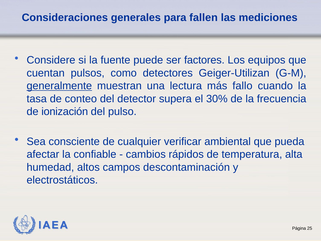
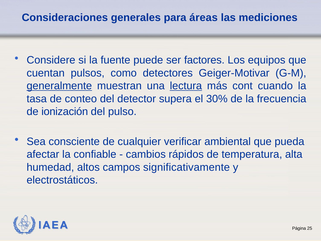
fallen: fallen -> áreas
Geiger-Utilizan: Geiger-Utilizan -> Geiger-Motivar
lectura underline: none -> present
fallo: fallo -> cont
descontaminación: descontaminación -> significativamente
